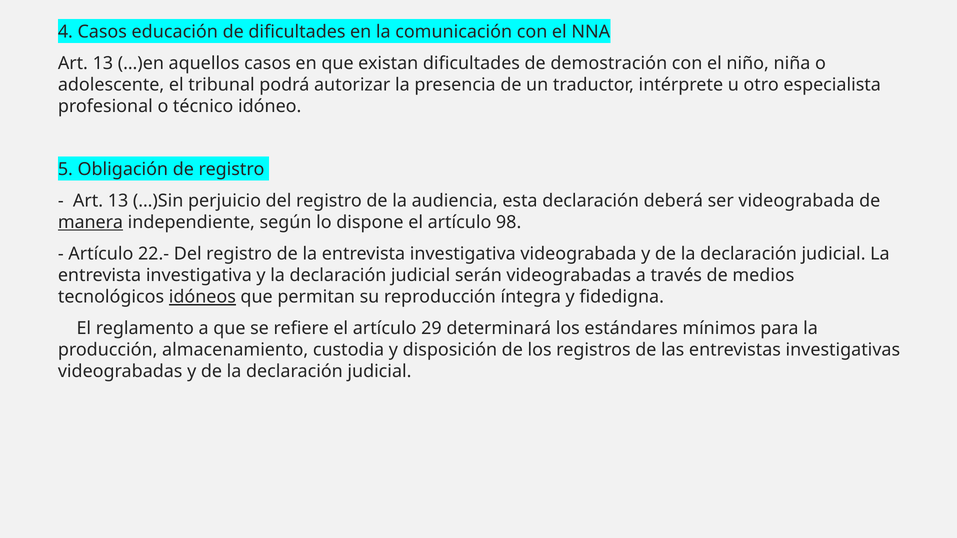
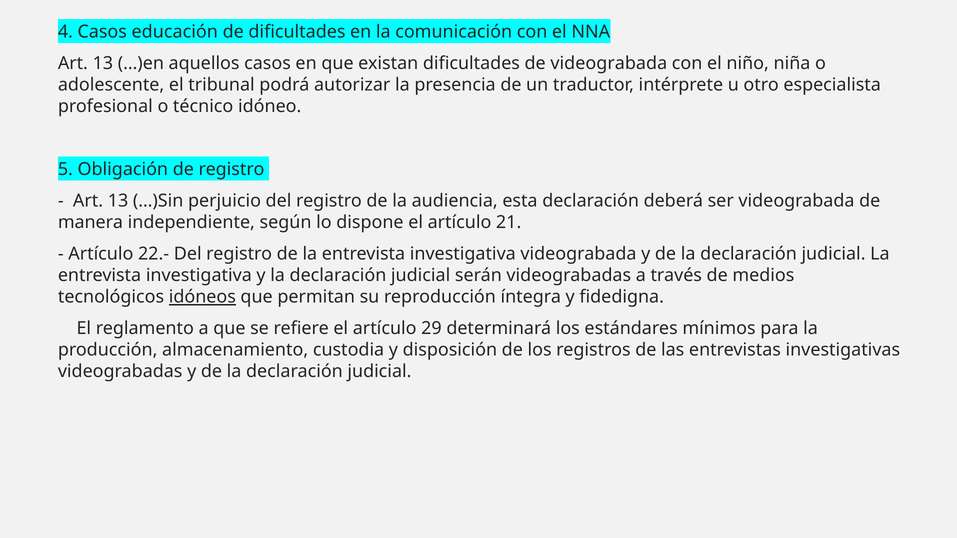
de demostración: demostración -> videograbada
manera underline: present -> none
98: 98 -> 21
